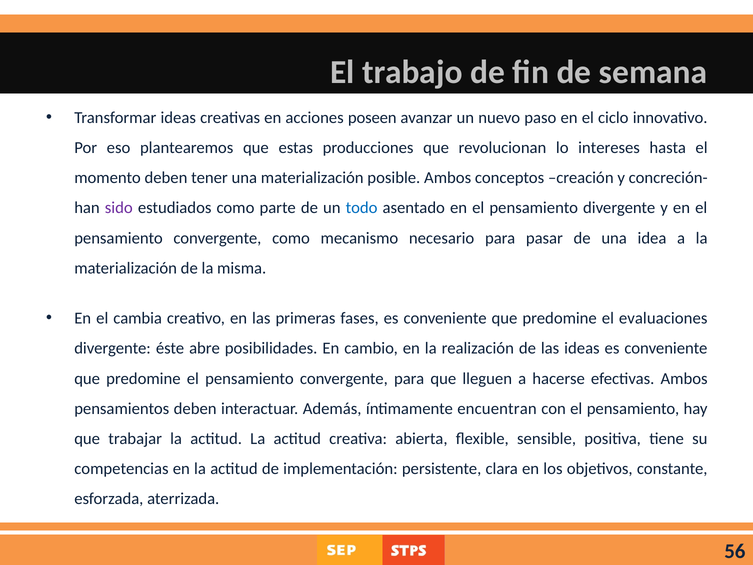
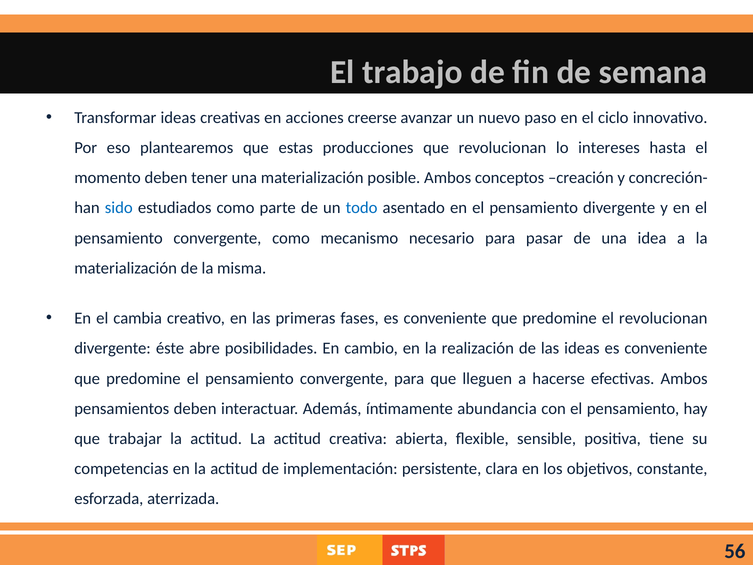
poseen: poseen -> creerse
sido colour: purple -> blue
el evaluaciones: evaluaciones -> revolucionan
encuentran: encuentran -> abundancia
